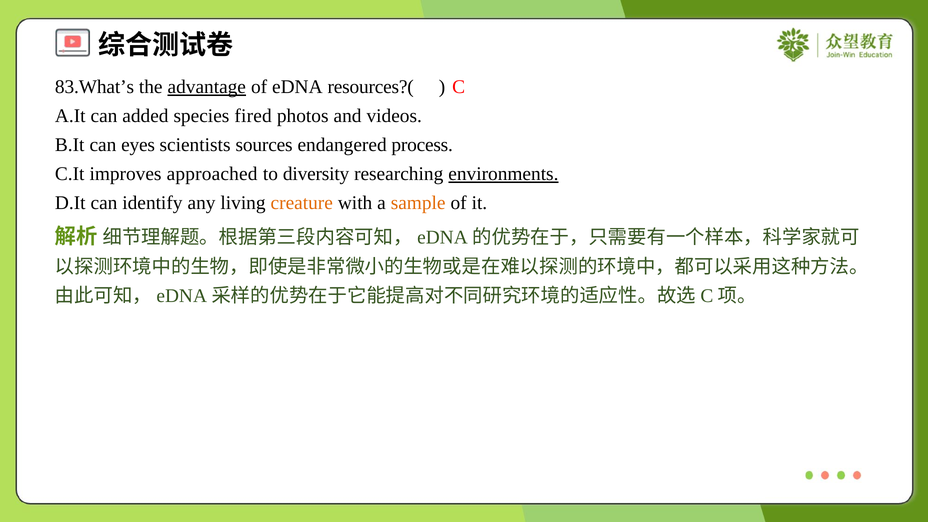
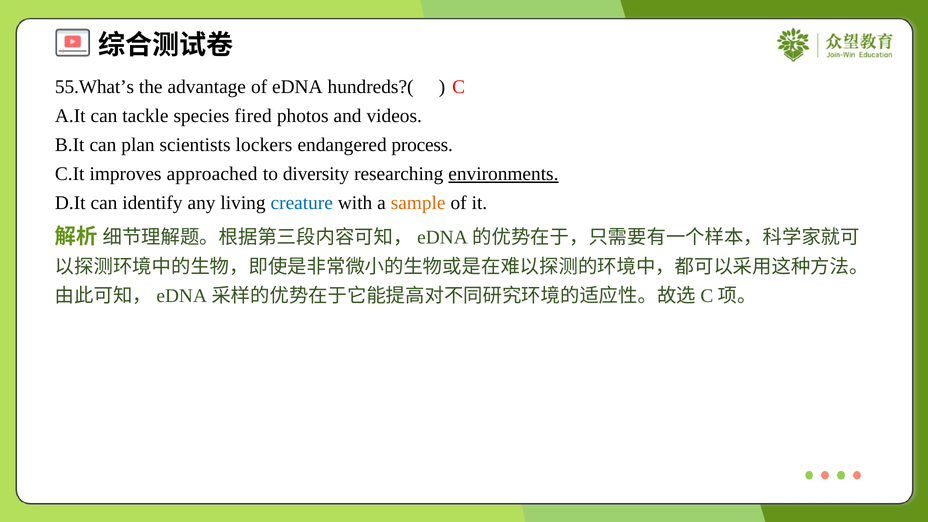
83.What’s: 83.What’s -> 55.What’s
advantage underline: present -> none
resources?(: resources?( -> hundreds?(
added: added -> tackle
eyes: eyes -> plan
sources: sources -> lockers
creature colour: orange -> blue
